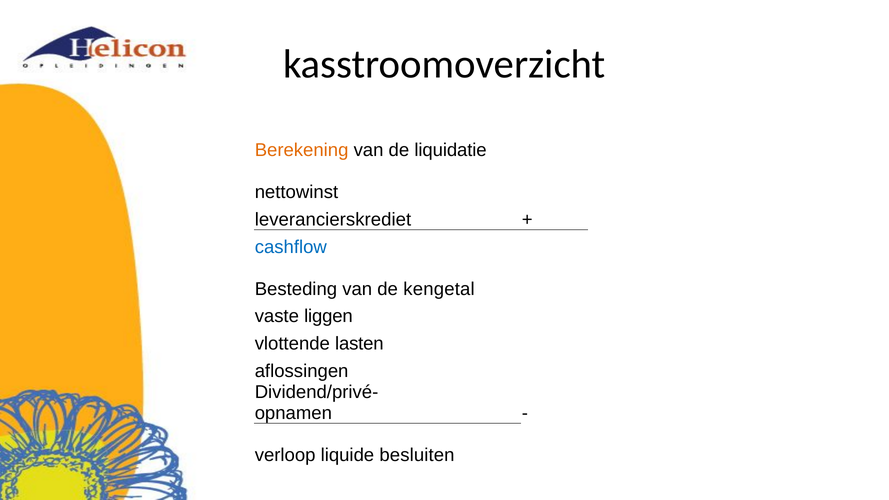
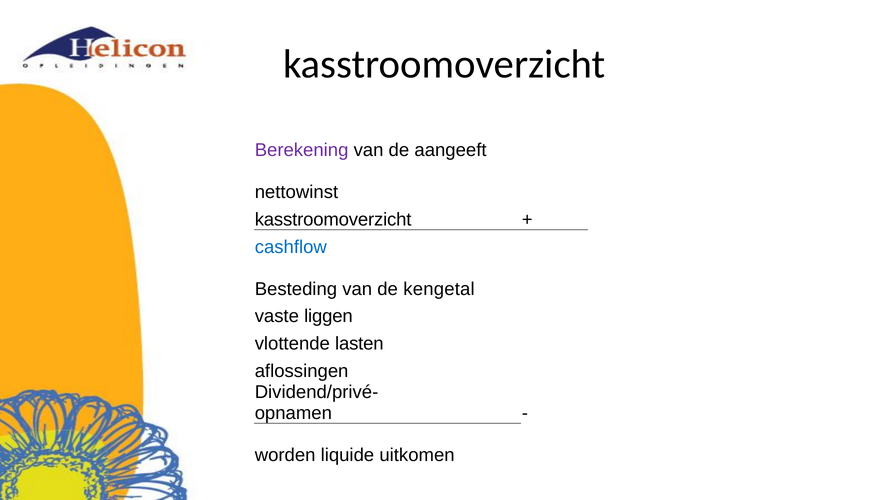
Berekening colour: orange -> purple
liquidatie: liquidatie -> aangeeft
leverancierskrediet at (333, 220): leverancierskrediet -> kasstroomoverzicht
verloop: verloop -> worden
besluiten: besluiten -> uitkomen
